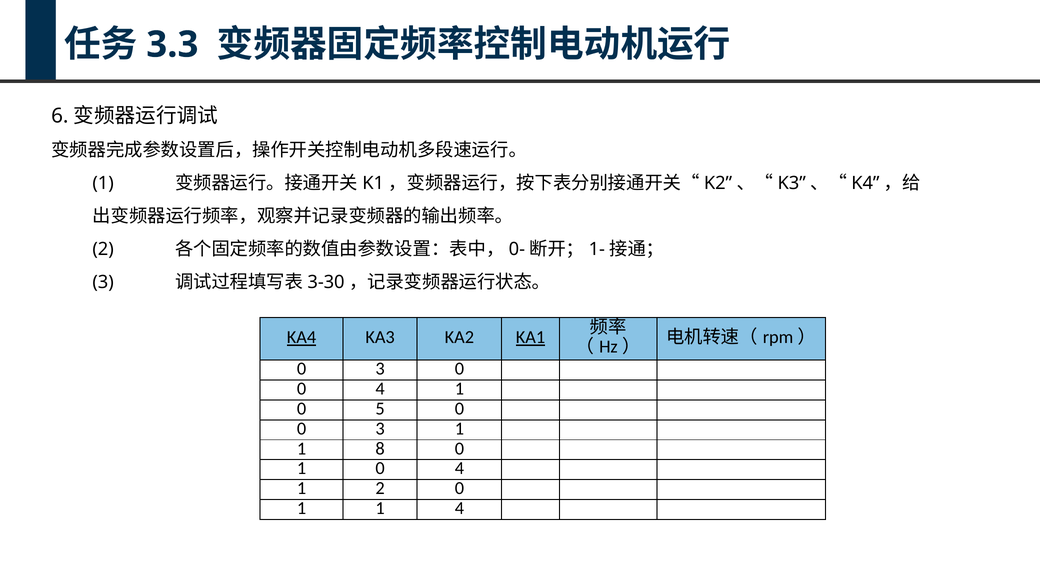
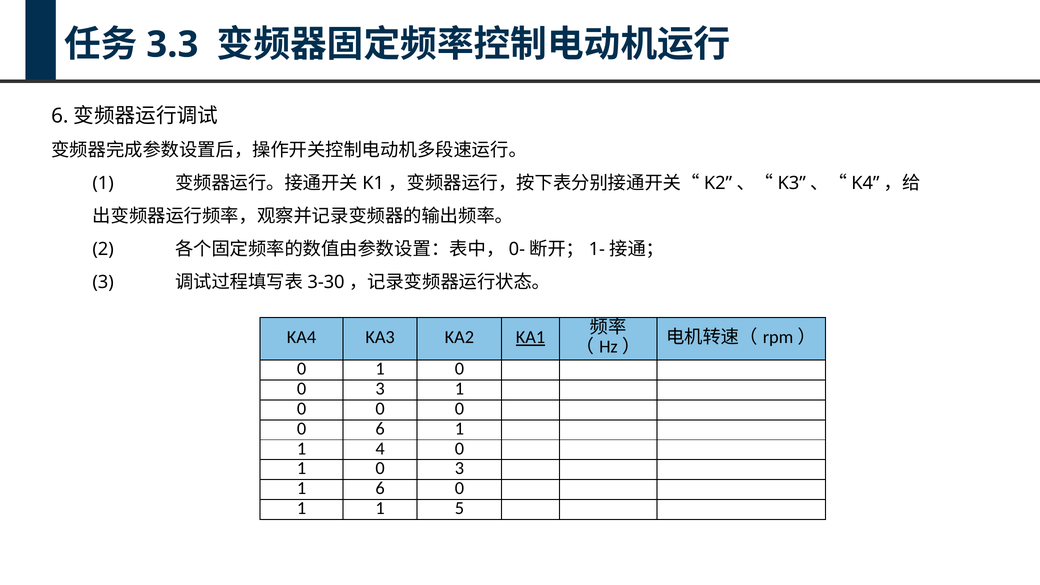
KA4 underline: present -> none
3 at (380, 369): 3 -> 1
4 at (380, 389): 4 -> 3
5 at (380, 409): 5 -> 0
3 at (380, 428): 3 -> 6
8: 8 -> 4
1 0 4: 4 -> 3
1 2: 2 -> 6
1 4: 4 -> 5
